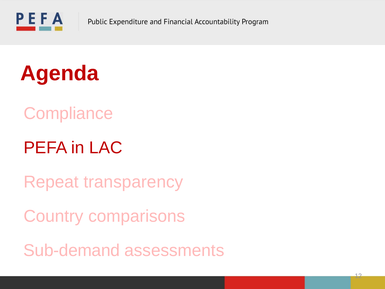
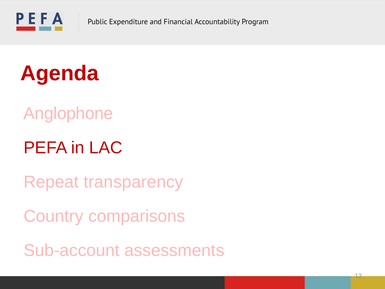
Compliance: Compliance -> Anglophone
Sub-demand: Sub-demand -> Sub-account
